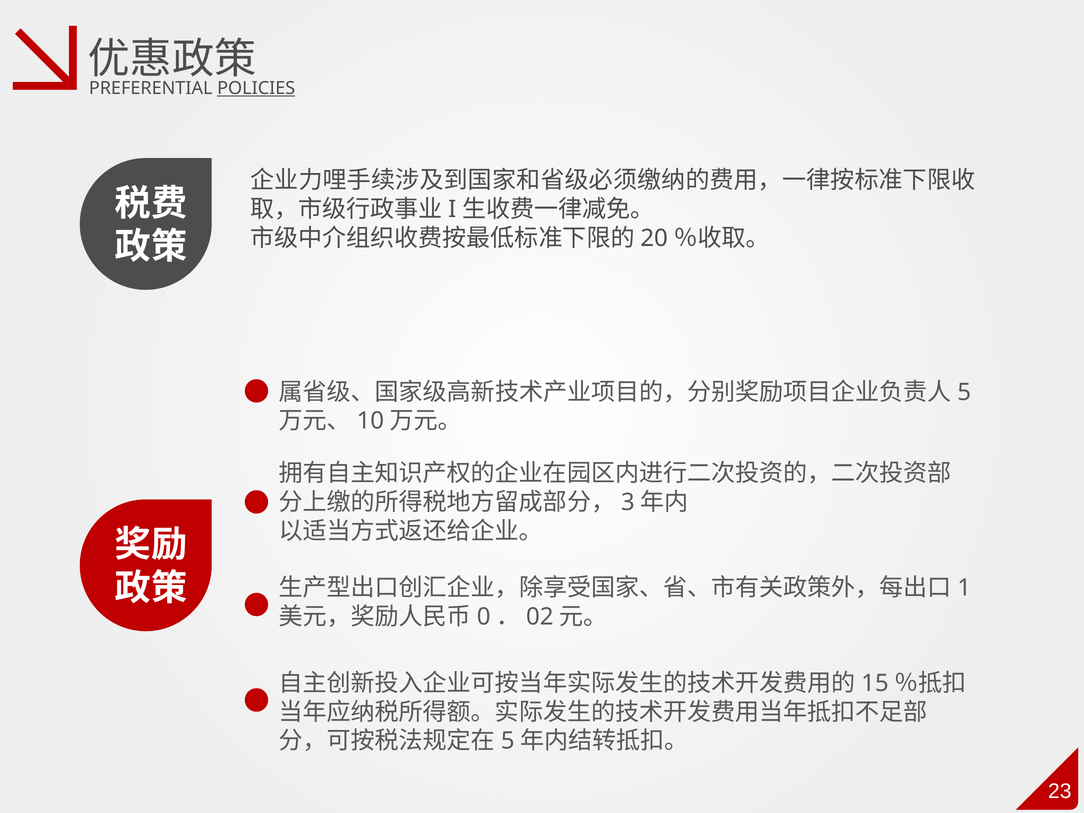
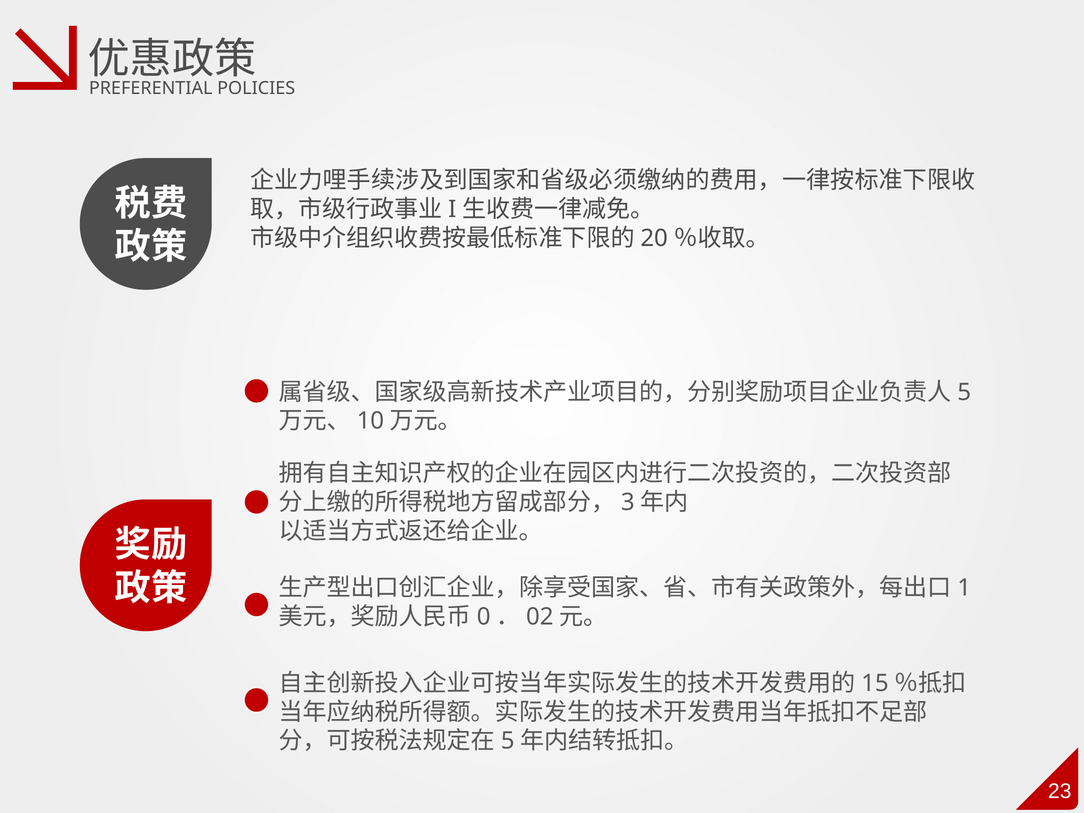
POLICIES underline: present -> none
